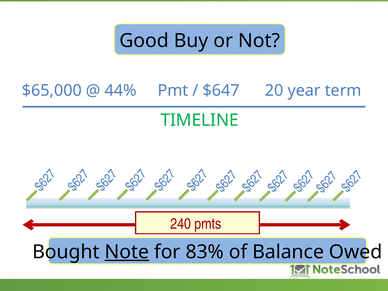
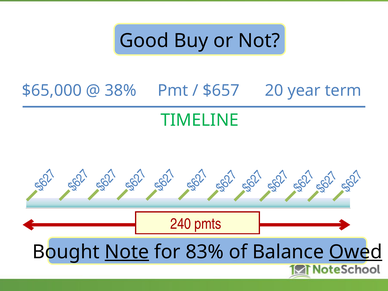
44%: 44% -> 38%
$647: $647 -> $657
Owed underline: none -> present
